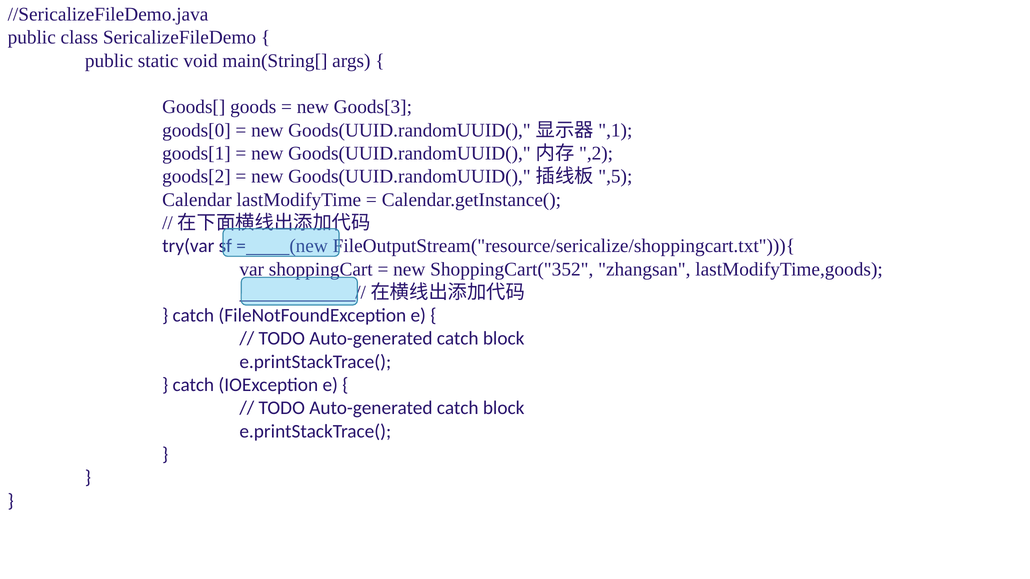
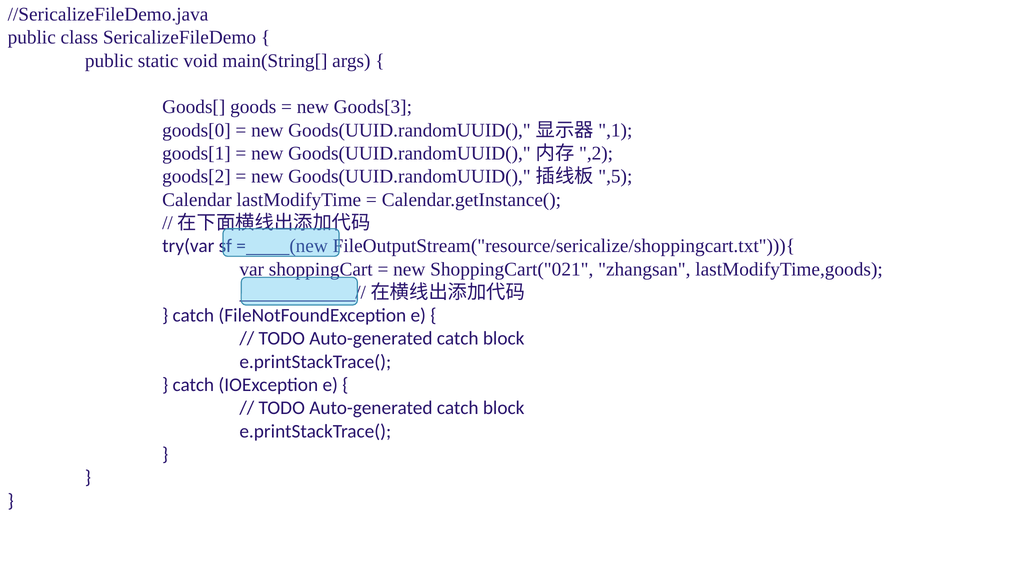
ShoppingCart("352: ShoppingCart("352 -> ShoppingCart("021
